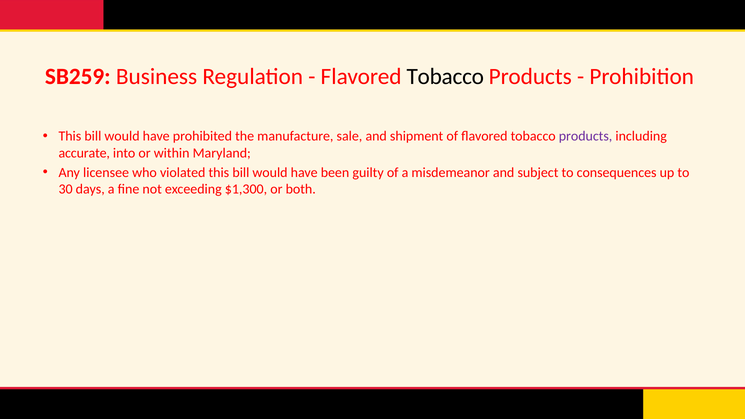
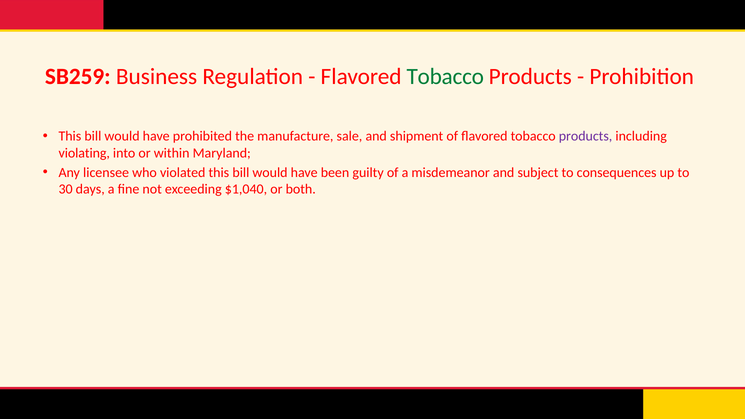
Tobacco at (445, 77) colour: black -> green
accurate: accurate -> violating
$1,300: $1,300 -> $1,040
